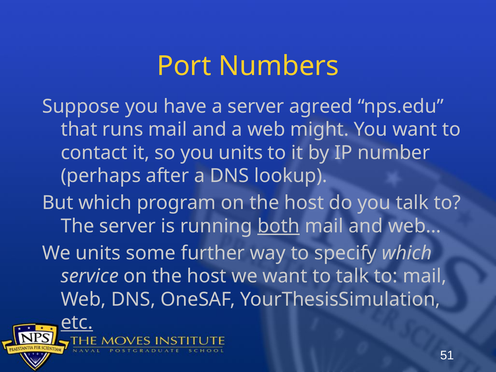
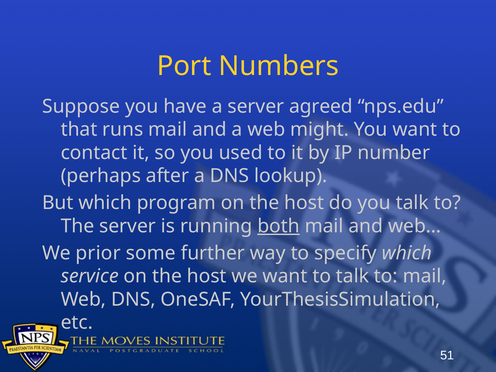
you units: units -> used
We units: units -> prior
etc underline: present -> none
